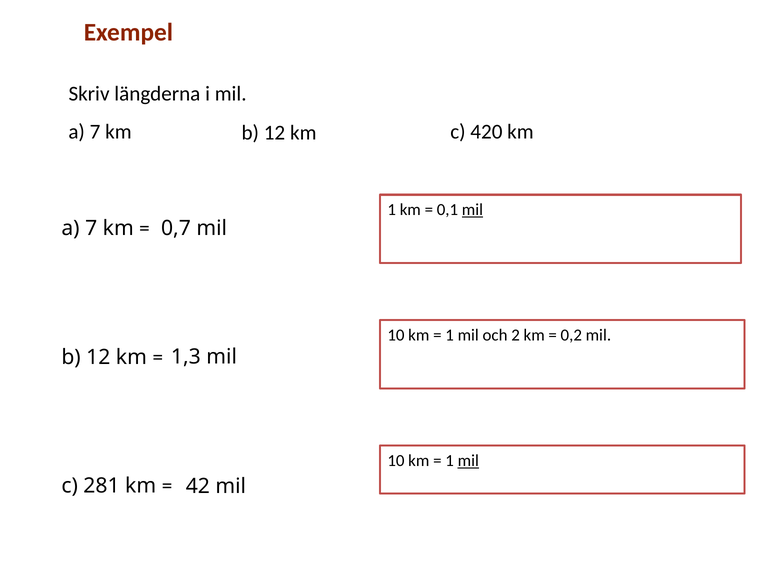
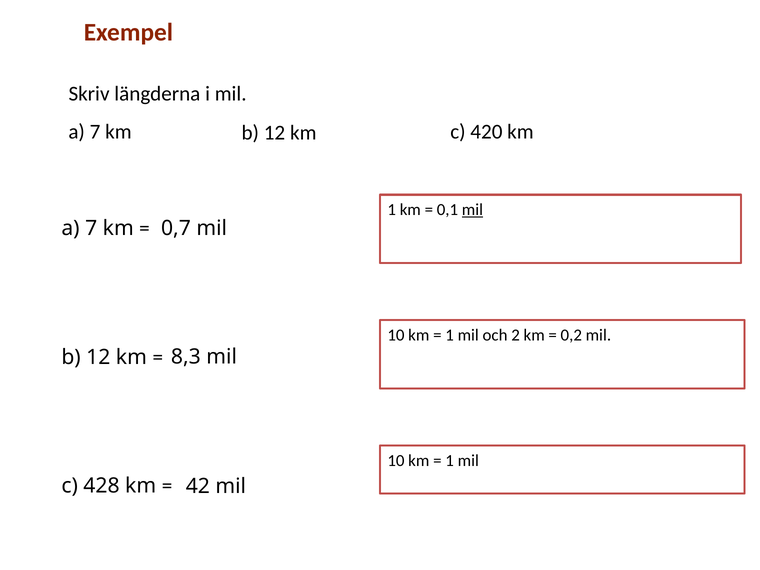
1,3: 1,3 -> 8,3
mil at (468, 461) underline: present -> none
281: 281 -> 428
